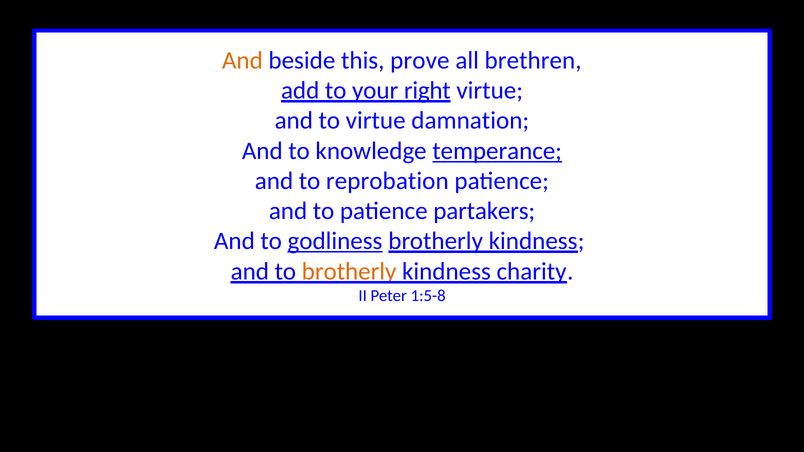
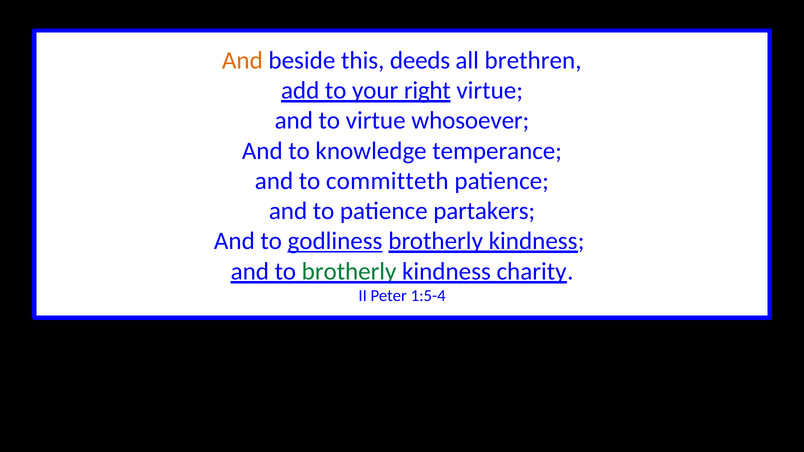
prove: prove -> deeds
damnation: damnation -> whosoever
temperance underline: present -> none
reprobation: reprobation -> committeth
brotherly at (349, 271) colour: orange -> green
1:5-8: 1:5-8 -> 1:5-4
